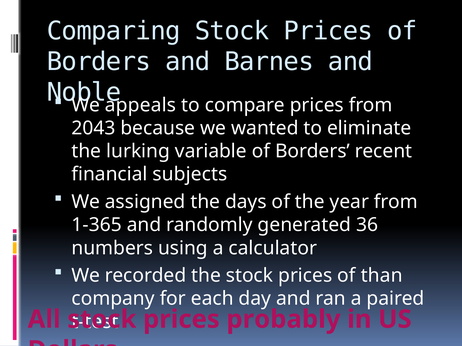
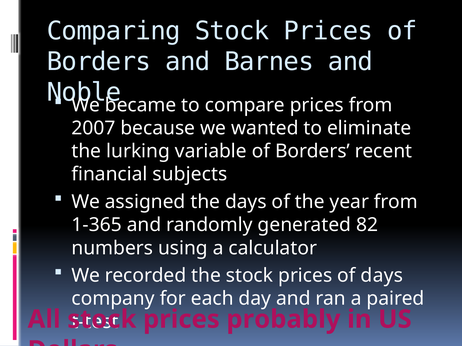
appeals: appeals -> became
2043: 2043 -> 2007
36: 36 -> 82
of than: than -> days
